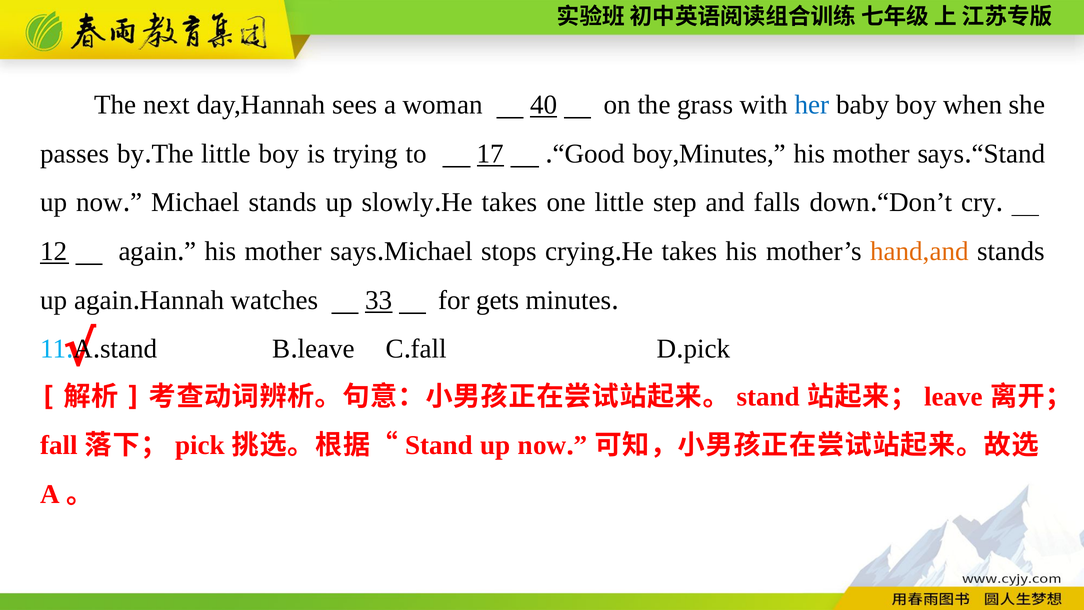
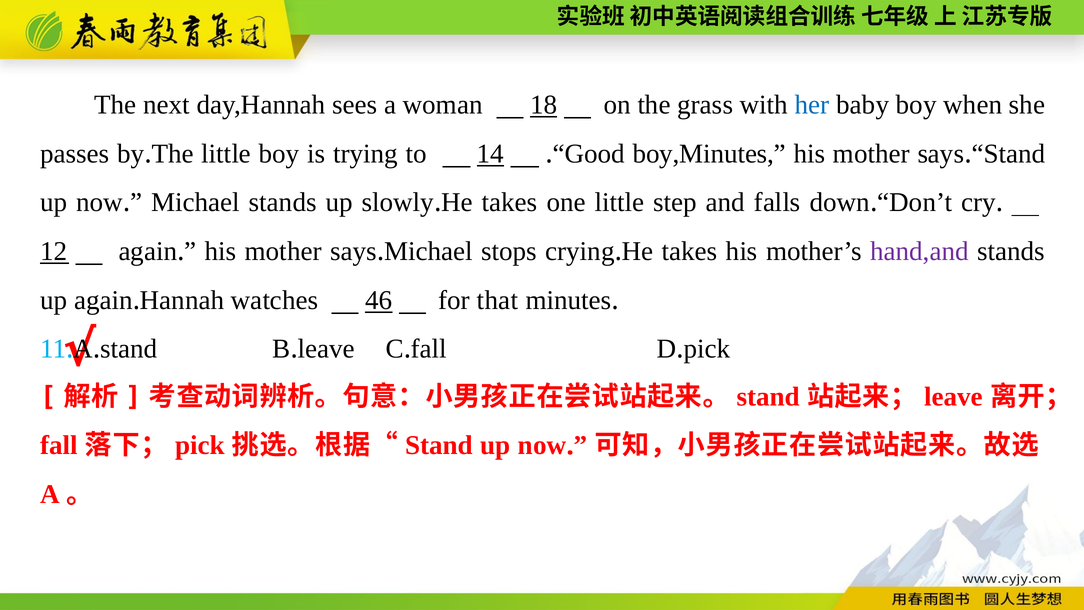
40: 40 -> 18
17: 17 -> 14
hand,and colour: orange -> purple
33: 33 -> 46
gets: gets -> that
